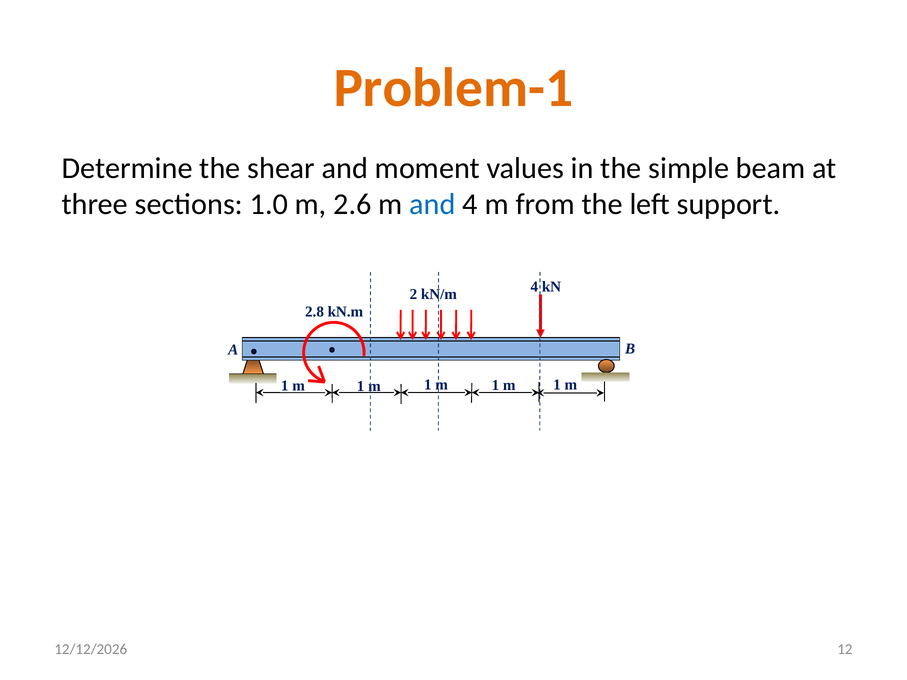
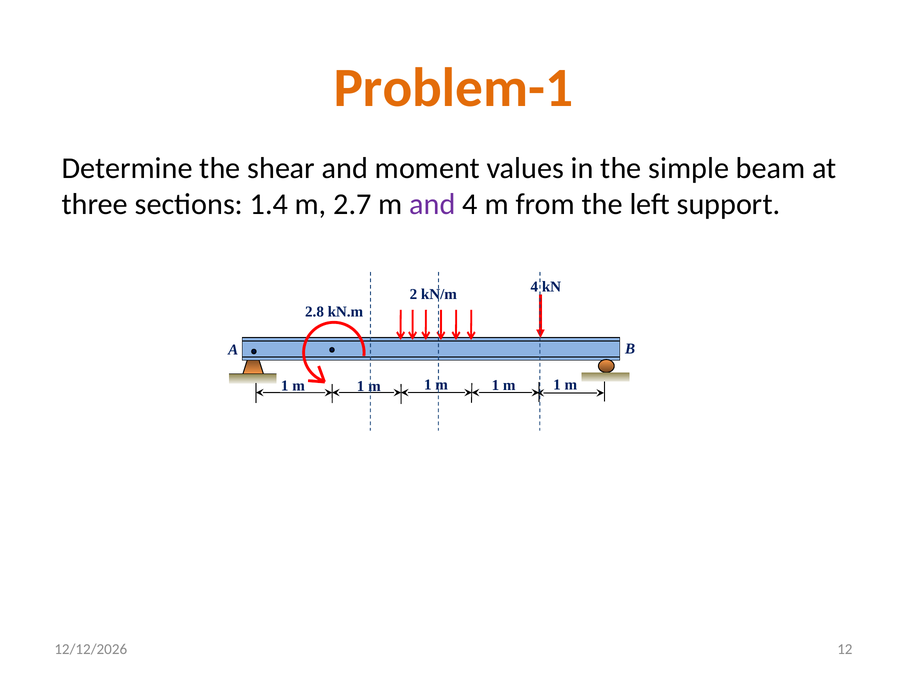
1.0: 1.0 -> 1.4
2.6: 2.6 -> 2.7
and at (433, 205) colour: blue -> purple
